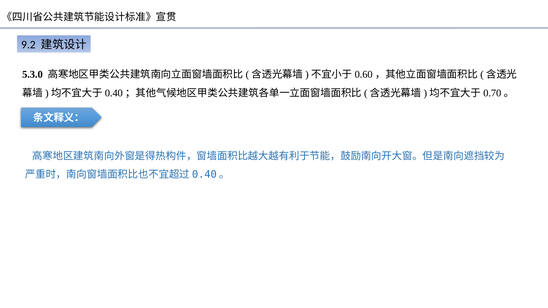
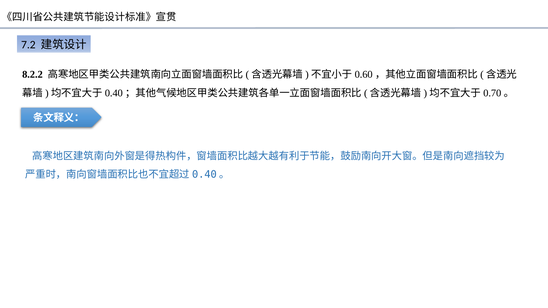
9.2: 9.2 -> 7.2
5.3.0: 5.3.0 -> 8.2.2
